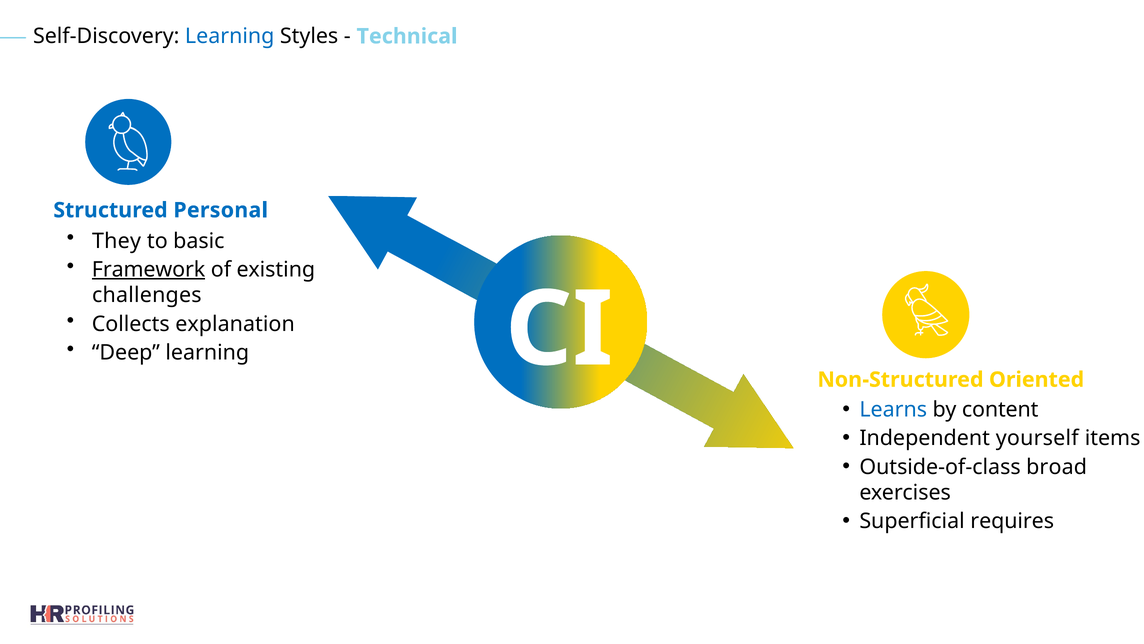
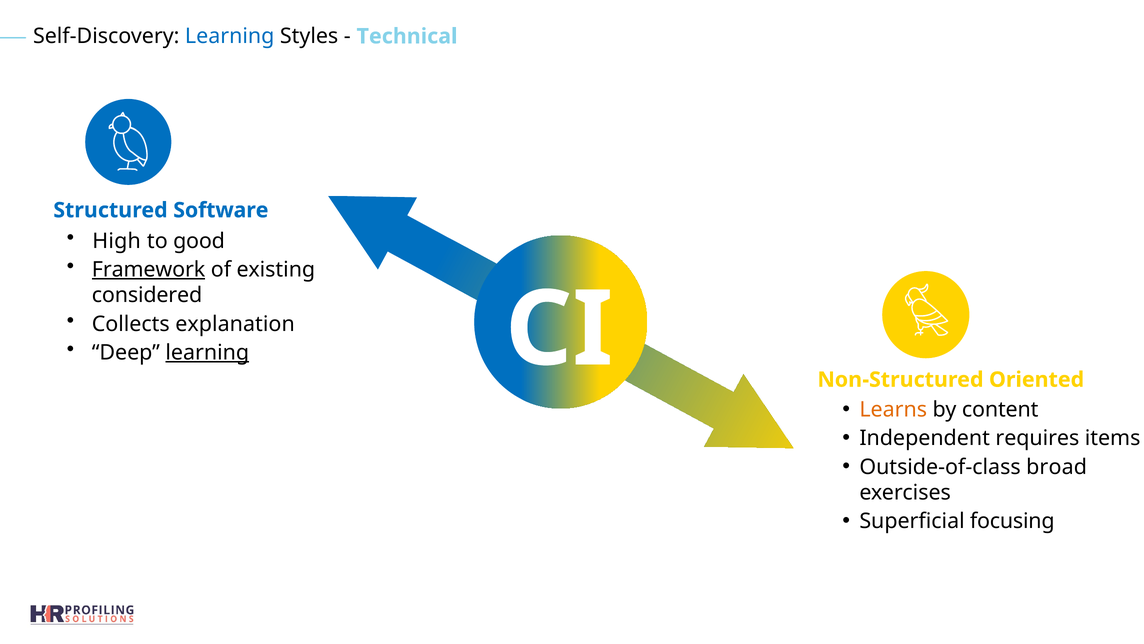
Personal: Personal -> Software
They: They -> High
basic: basic -> good
challenges: challenges -> considered
learning at (207, 352) underline: none -> present
Learns colour: blue -> orange
yourself: yourself -> requires
requires: requires -> focusing
